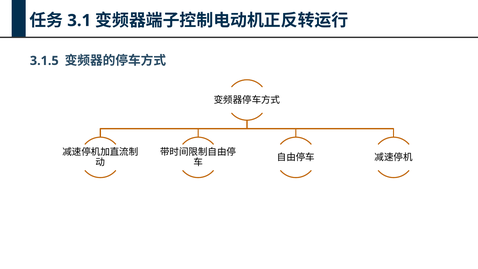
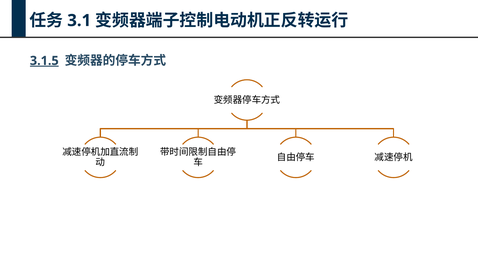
3.1.5 underline: none -> present
